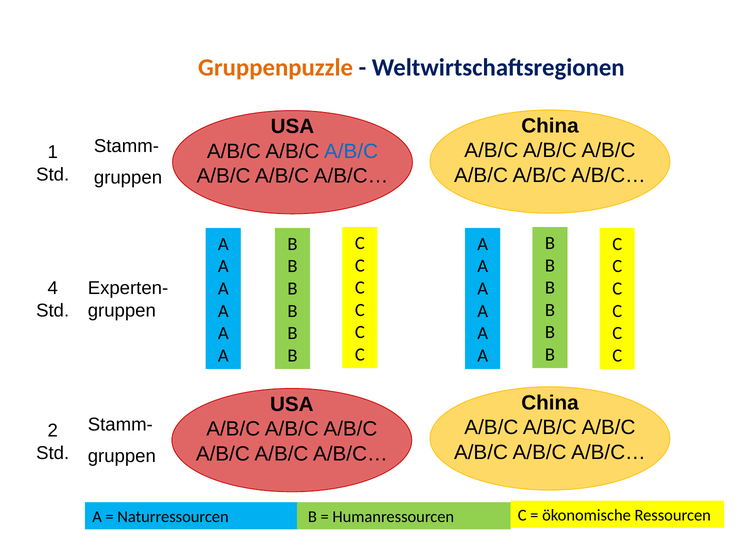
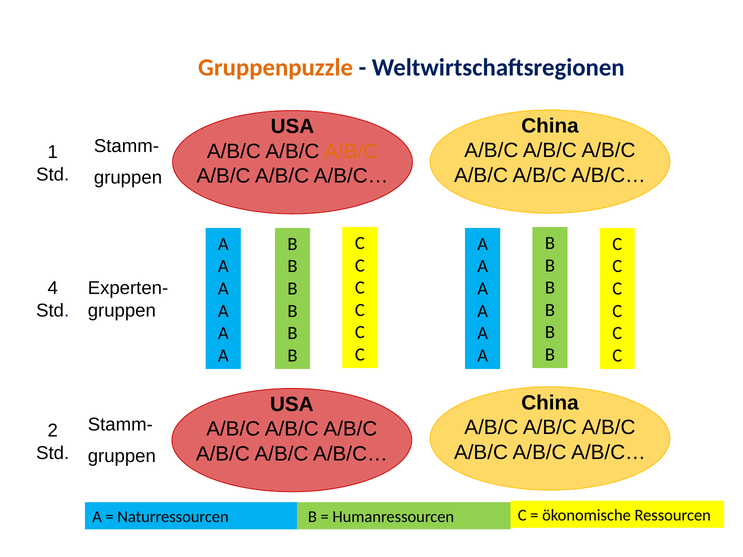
A/B/C at (351, 151) colour: blue -> orange
